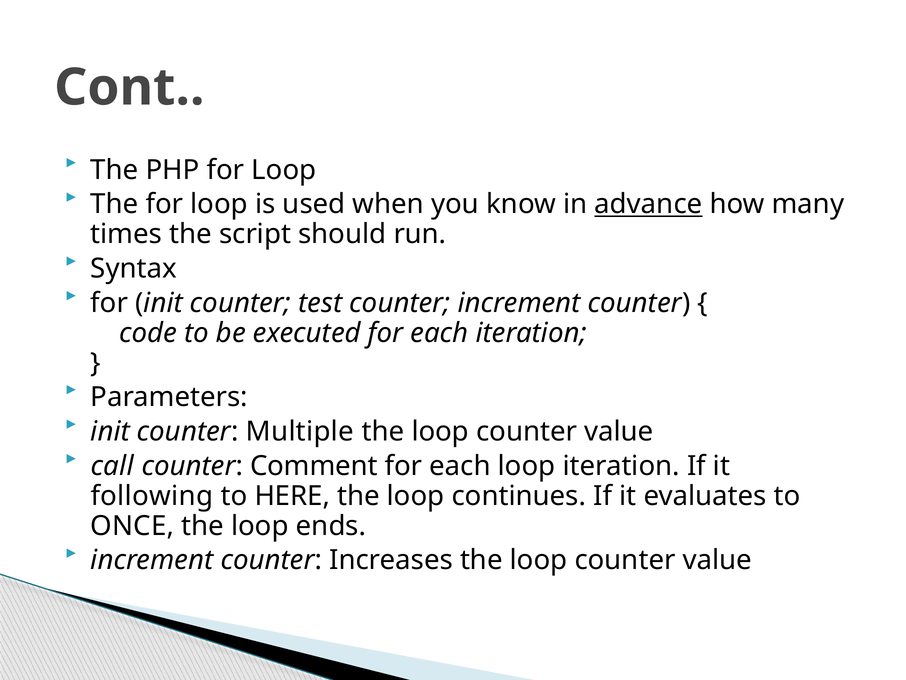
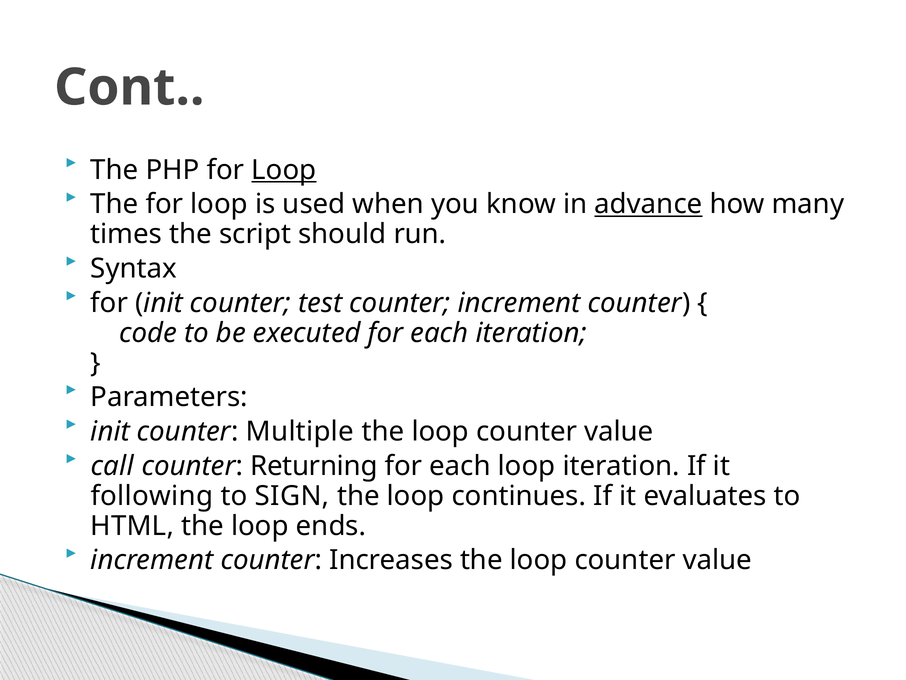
Loop at (284, 170) underline: none -> present
Comment: Comment -> Returning
HERE: HERE -> SIGN
ONCE: ONCE -> HTML
